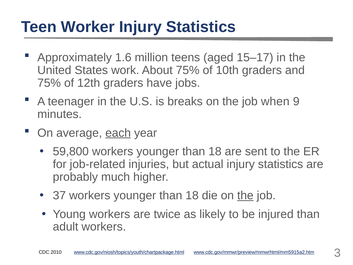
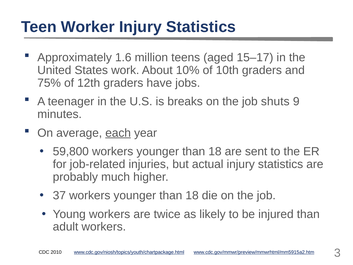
About 75%: 75% -> 10%
when: when -> shuts
the at (245, 195) underline: present -> none
